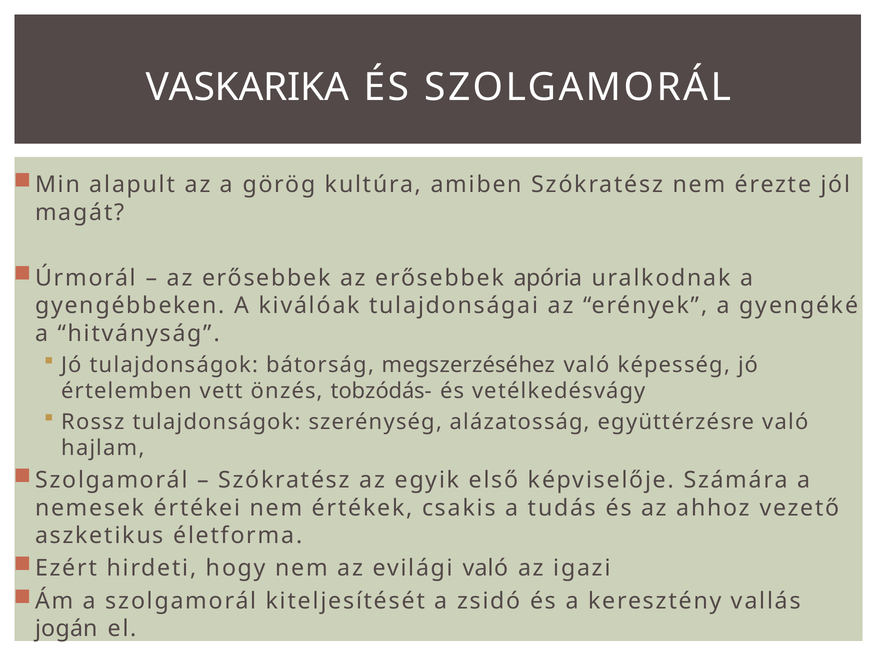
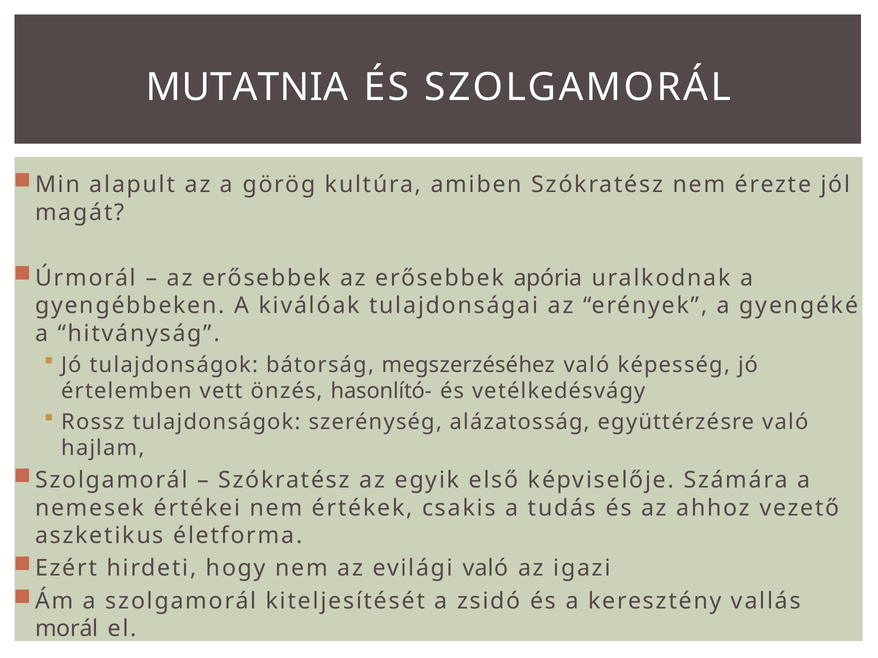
VASKARIKA: VASKARIKA -> MUTATNIA
tobzódás-: tobzódás- -> hasonlító-
jogán: jogán -> morál
